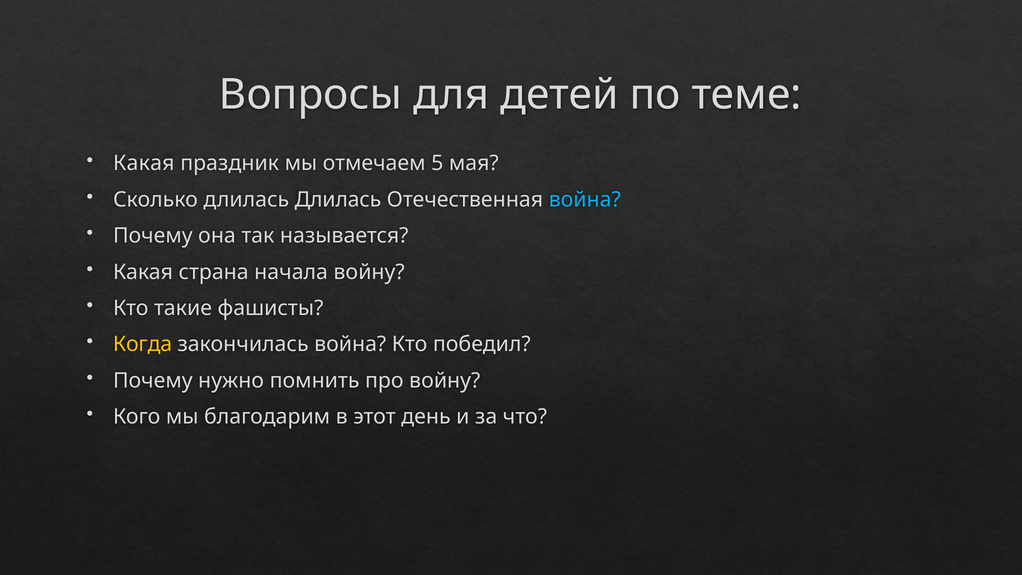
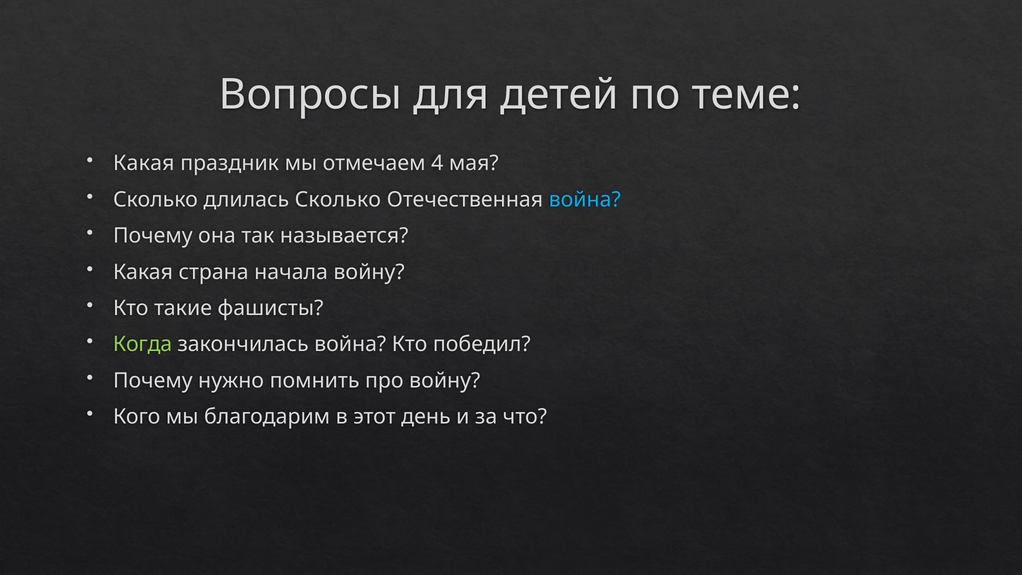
5: 5 -> 4
длилась Длилась: Длилась -> Сколько
Когда colour: yellow -> light green
